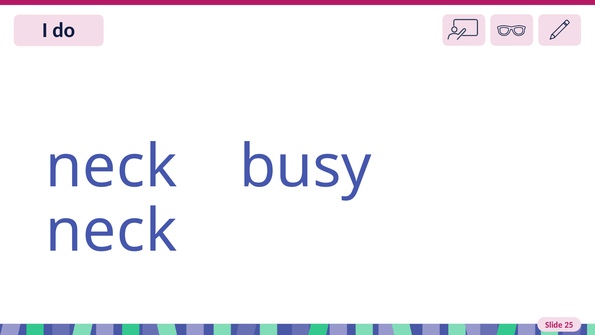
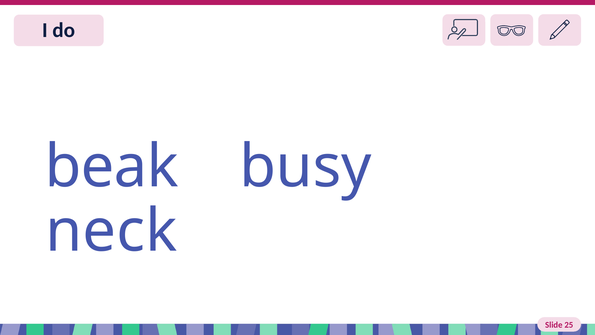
neck at (111, 167): neck -> beak
